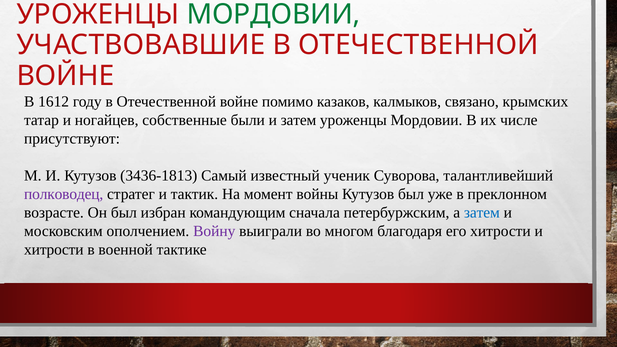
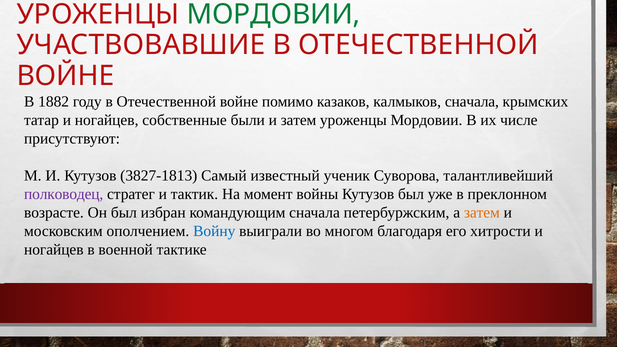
1612: 1612 -> 1882
калмыков связано: связано -> сначала
3436-1813: 3436-1813 -> 3827-1813
затем at (482, 213) colour: blue -> orange
Войну colour: purple -> blue
хитрости at (54, 250): хитрости -> ногайцев
